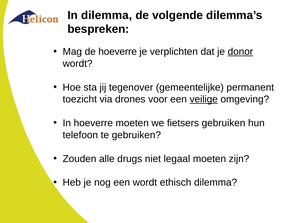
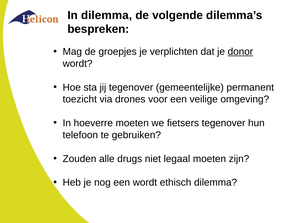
de hoeverre: hoeverre -> groepjes
veilige underline: present -> none
fietsers gebruiken: gebruiken -> tegenover
